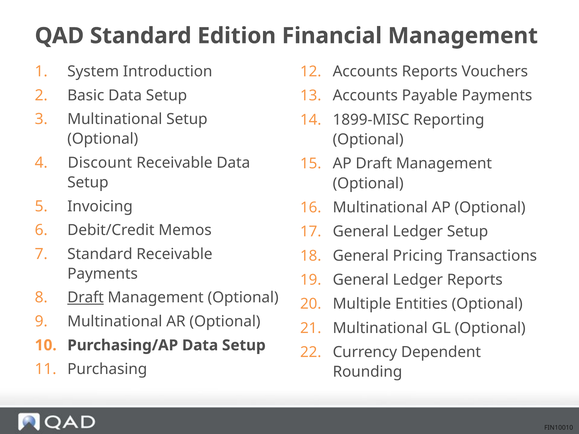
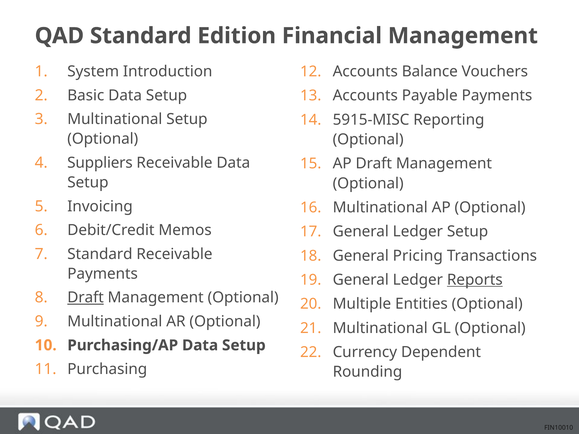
Accounts Reports: Reports -> Balance
1899-MISC: 1899-MISC -> 5915-MISC
Discount: Discount -> Suppliers
Reports at (475, 280) underline: none -> present
